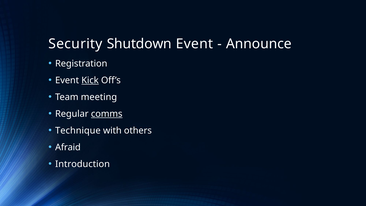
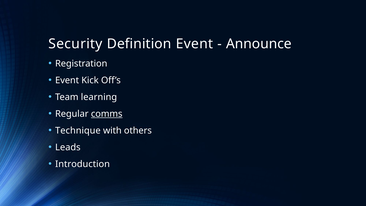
Shutdown: Shutdown -> Definition
Kick underline: present -> none
meeting: meeting -> learning
Afraid: Afraid -> Leads
